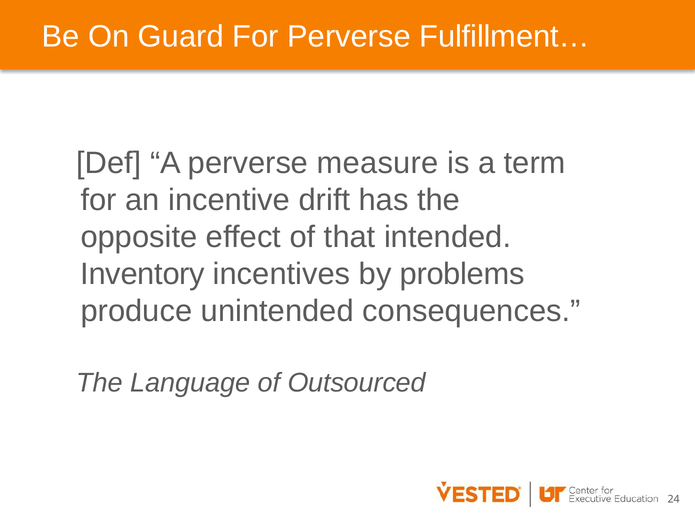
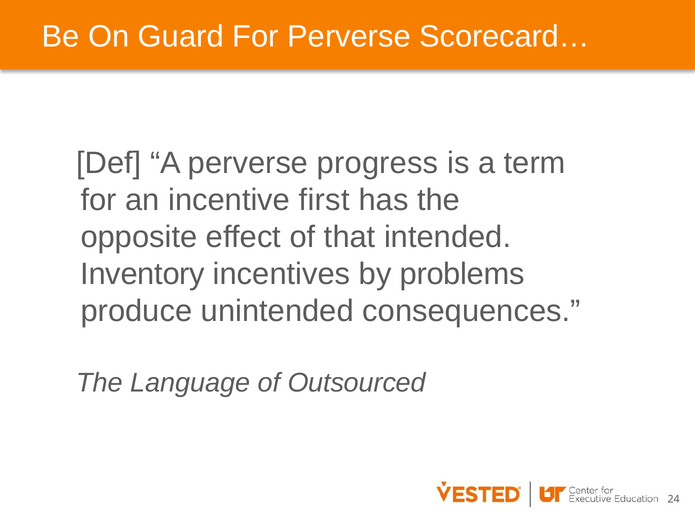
Fulfillment…: Fulfillment… -> Scorecard…
measure: measure -> progress
drift: drift -> first
